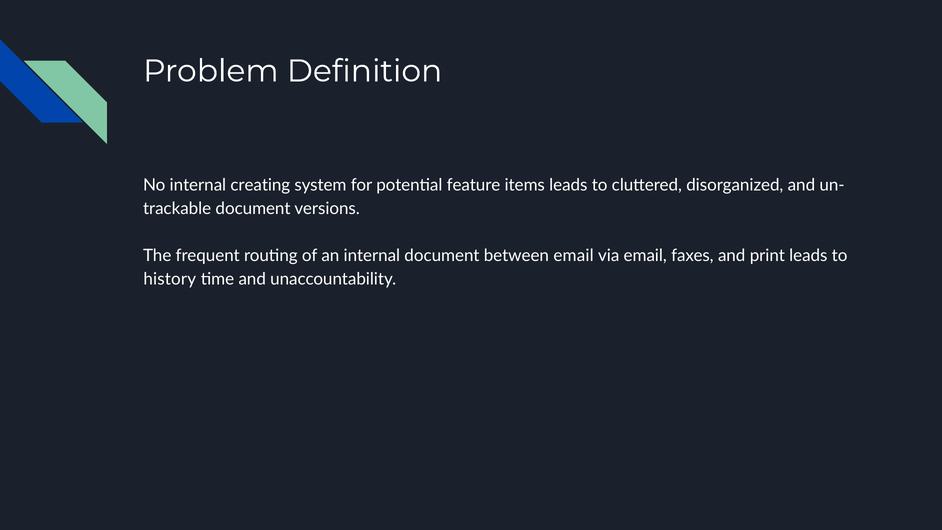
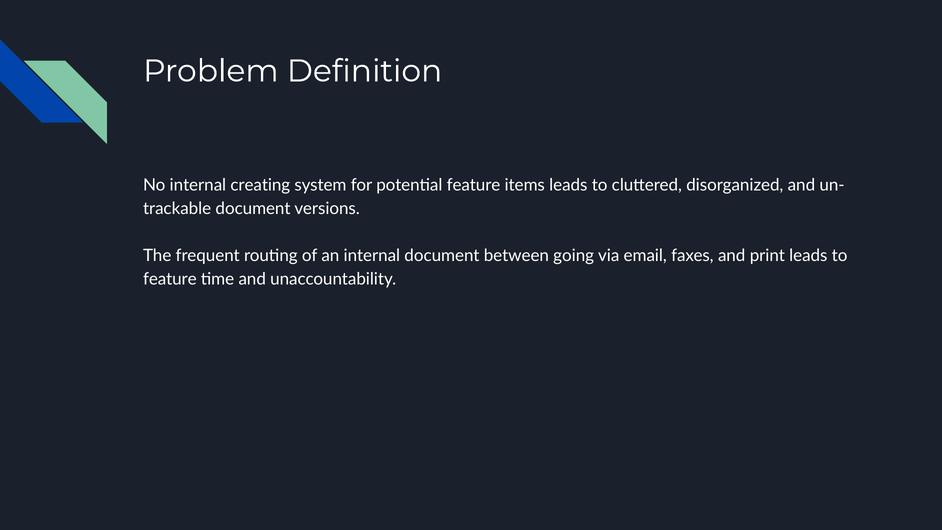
between email: email -> going
history at (170, 279): history -> feature
